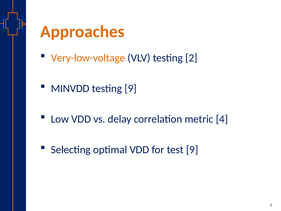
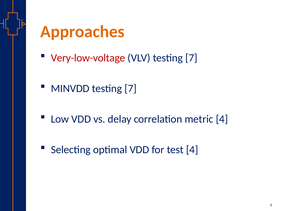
Very-low-voltage colour: orange -> red
VLV testing 2: 2 -> 7
MINVDD testing 9: 9 -> 7
test 9: 9 -> 4
